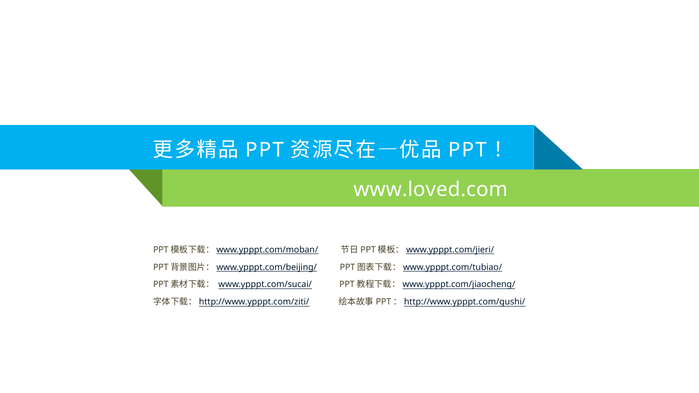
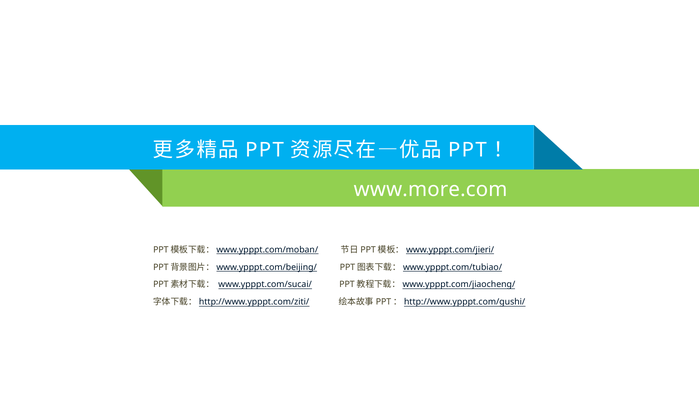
www.loved.com: www.loved.com -> www.more.com
